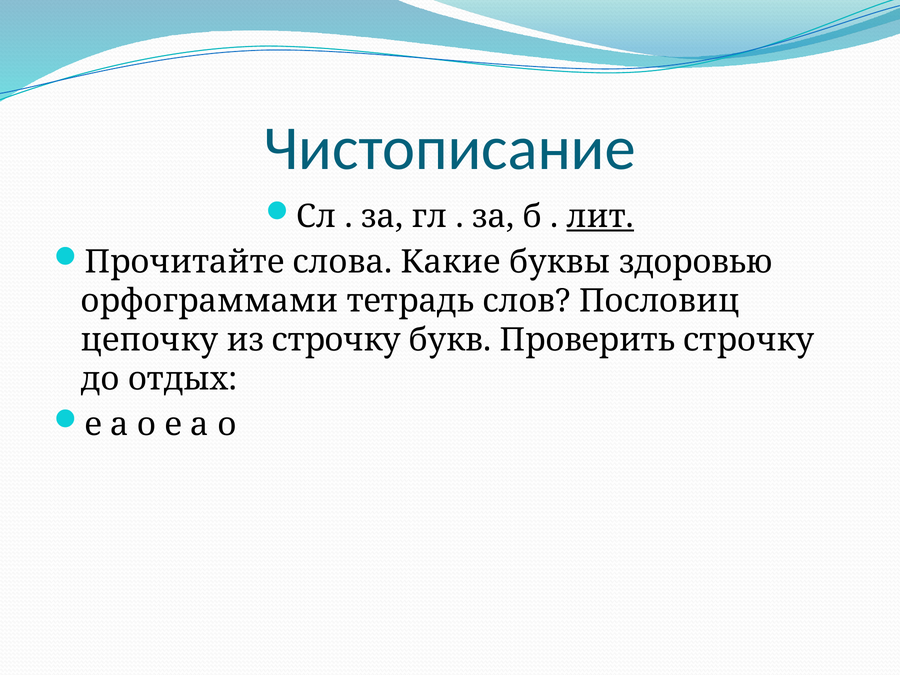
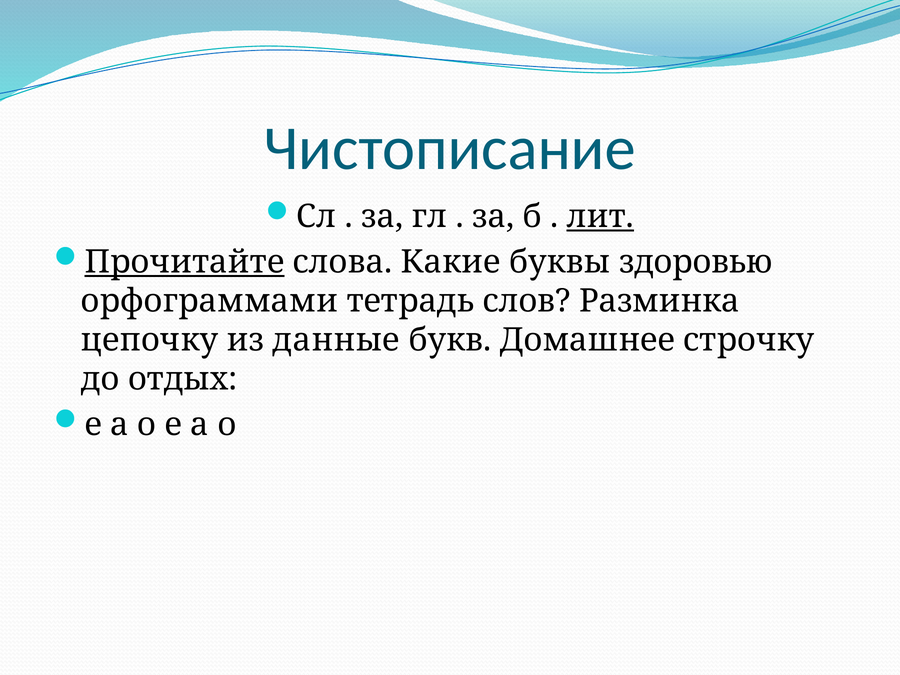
Прочитайте underline: none -> present
Пословиц: Пословиц -> Разминка
из строчку: строчку -> данные
Проверить: Проверить -> Домашнее
